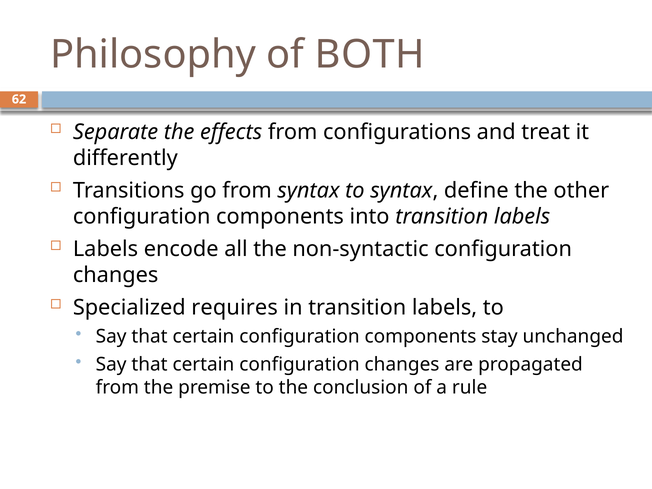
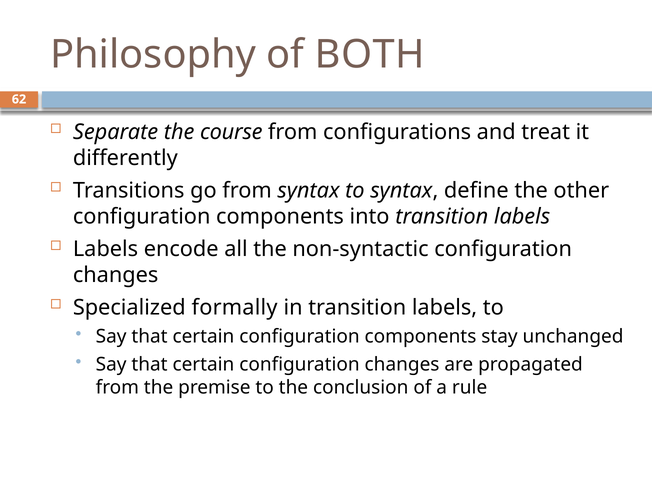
effects: effects -> course
requires: requires -> formally
